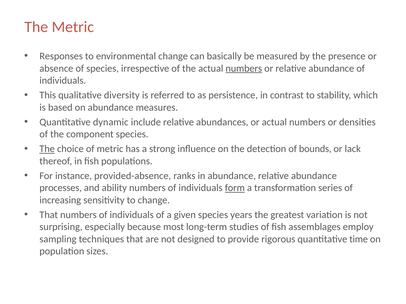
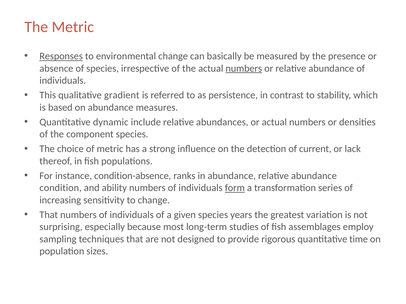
Responses underline: none -> present
diversity: diversity -> gradient
The at (47, 149) underline: present -> none
bounds: bounds -> current
provided-absence: provided-absence -> condition-absence
processes: processes -> condition
